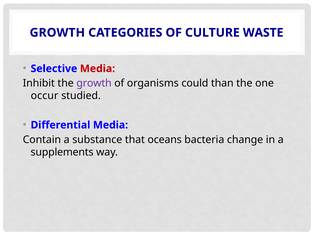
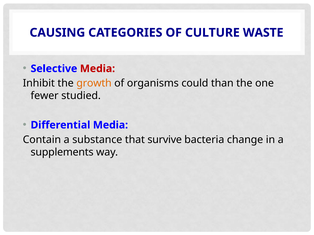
GROWTH at (57, 33): GROWTH -> CAUSING
growth at (94, 83) colour: purple -> orange
occur: occur -> fewer
oceans: oceans -> survive
